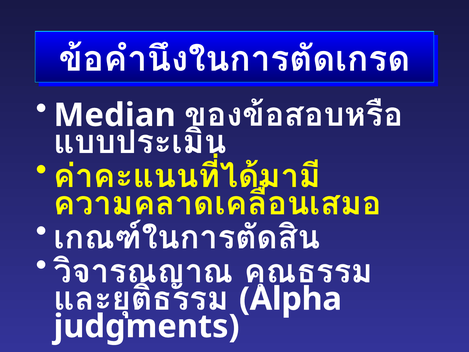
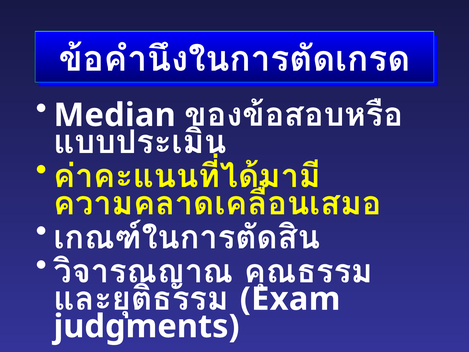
Alpha: Alpha -> Exam
